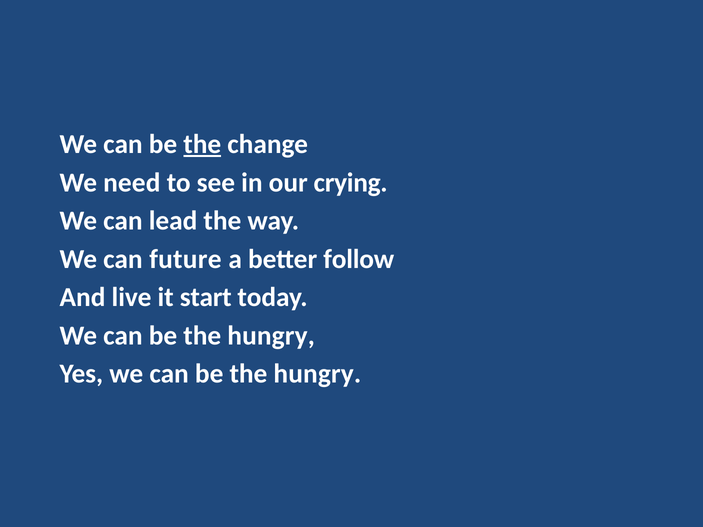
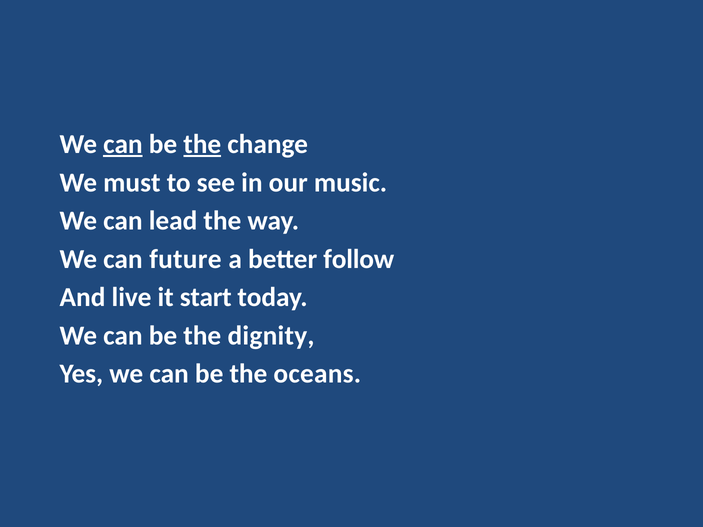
can at (123, 144) underline: none -> present
need: need -> must
crying: crying -> music
hungry at (271, 336): hungry -> dignity
hungry at (317, 374): hungry -> oceans
